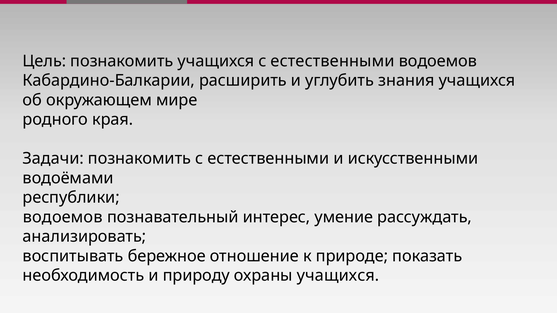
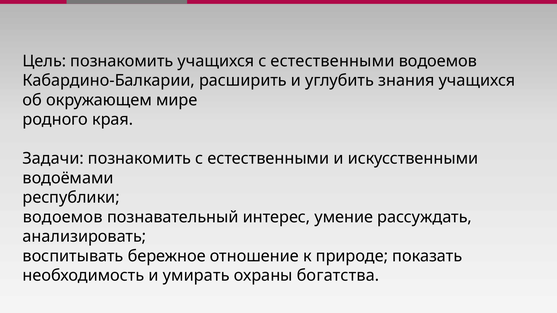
природу: природу -> умирать
охраны учащихся: учащихся -> богатства
